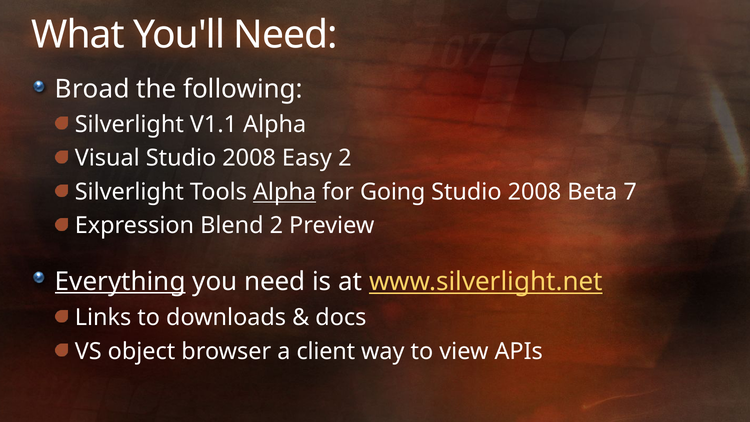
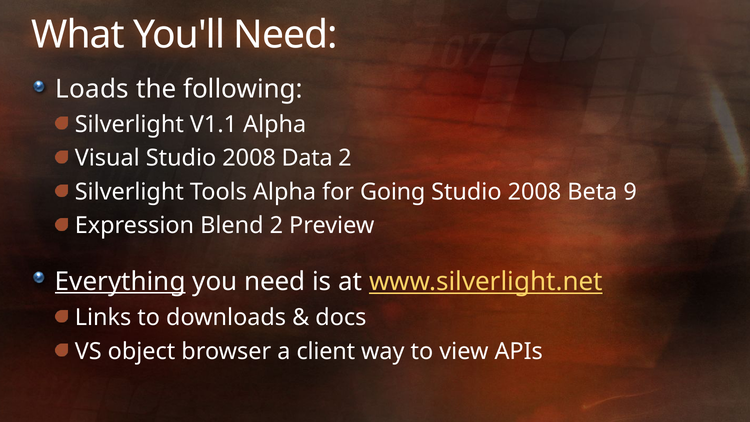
Broad: Broad -> Loads
Easy: Easy -> Data
Alpha at (285, 192) underline: present -> none
7: 7 -> 9
